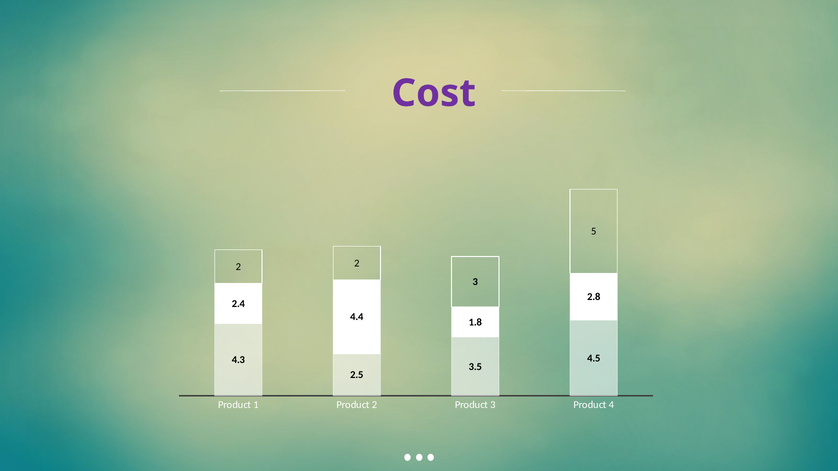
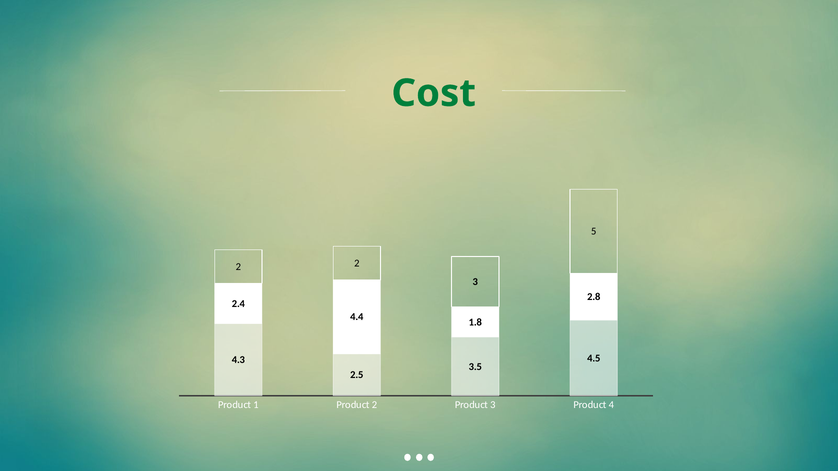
Cost colour: purple -> green
